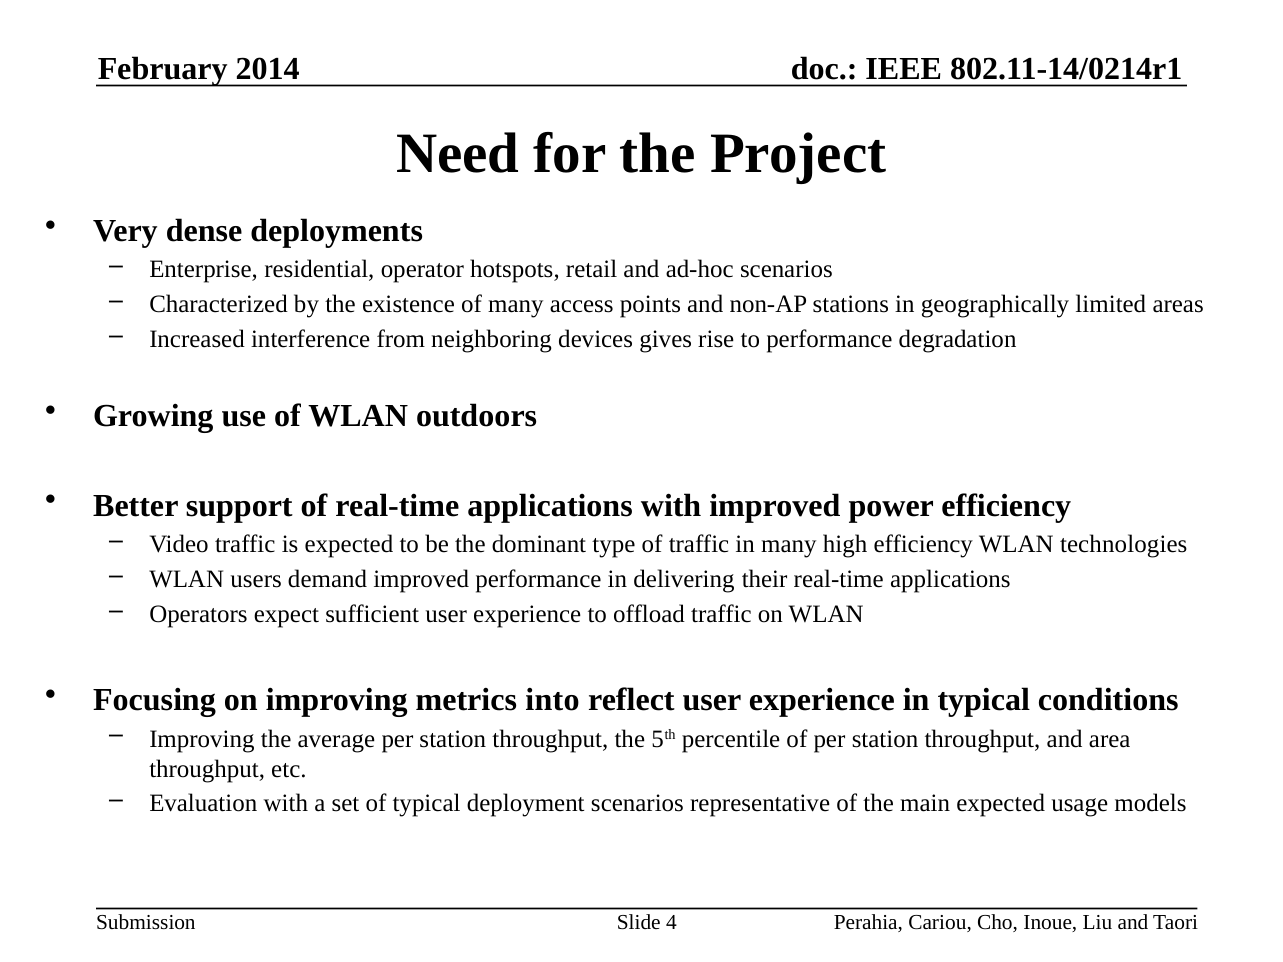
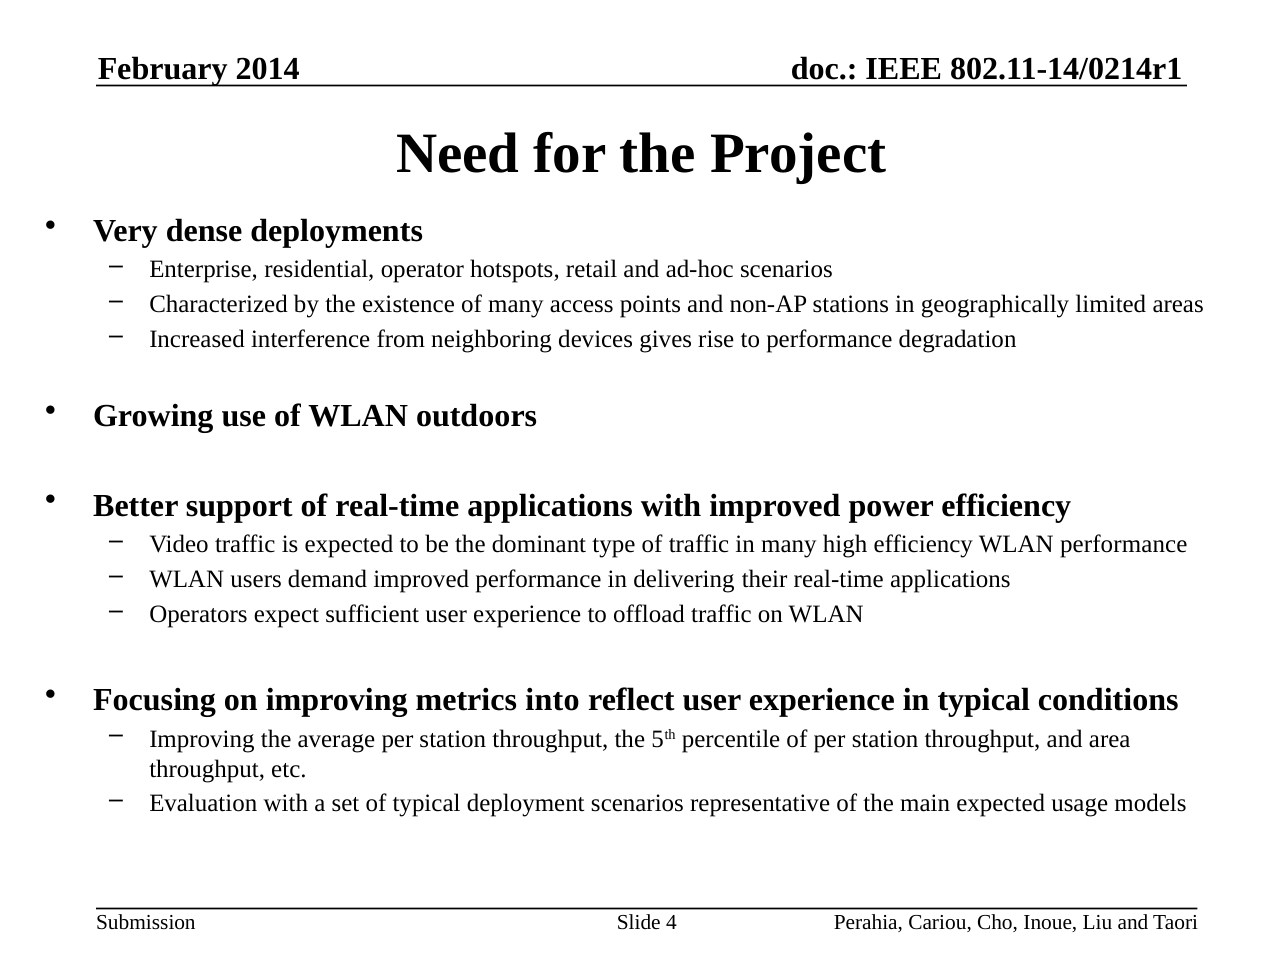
WLAN technologies: technologies -> performance
